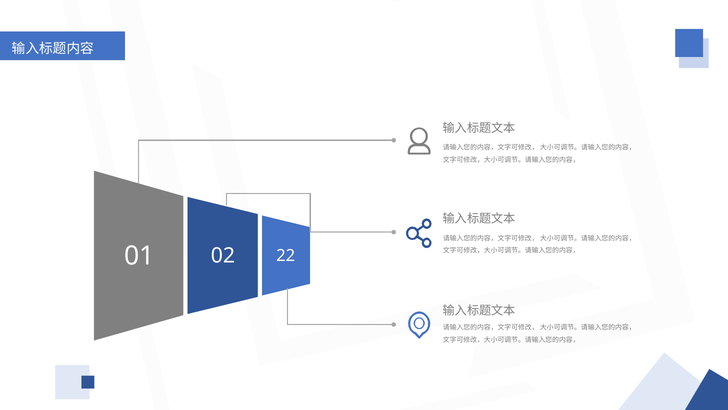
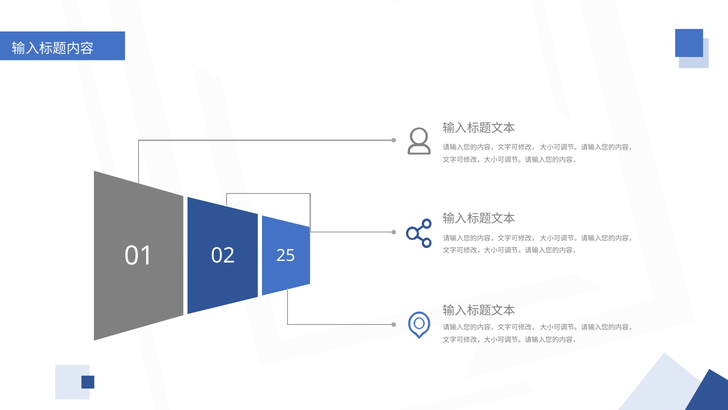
22: 22 -> 25
